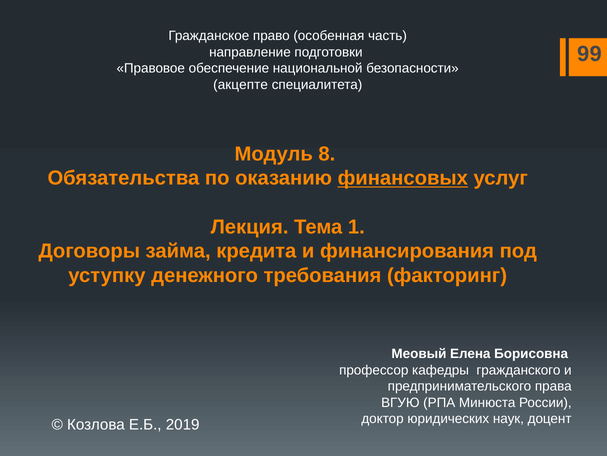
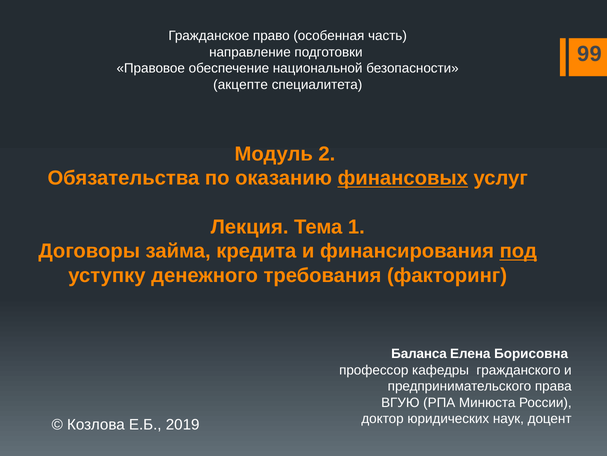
8: 8 -> 2
под underline: none -> present
Меовый: Меовый -> Баланса
